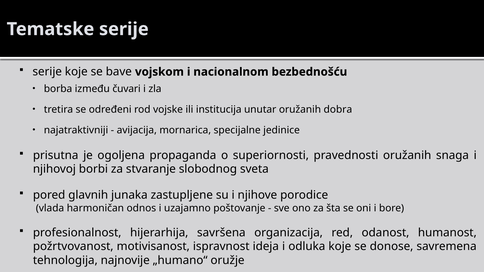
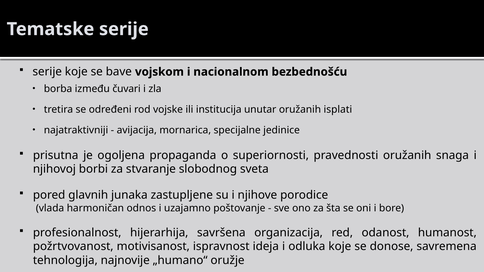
dobra: dobra -> isplati
